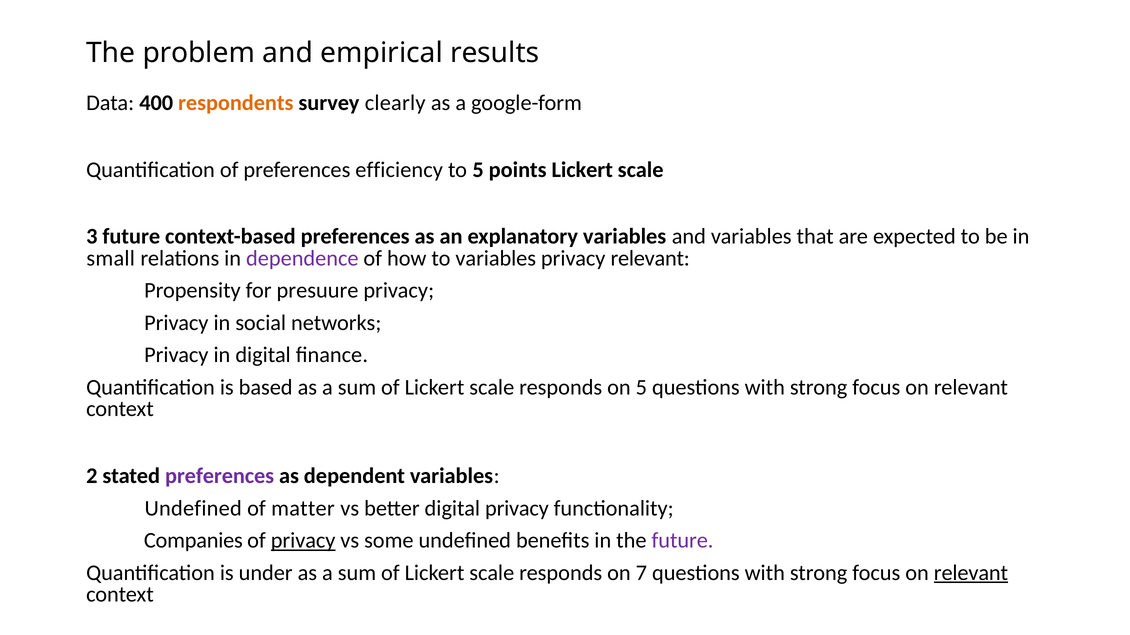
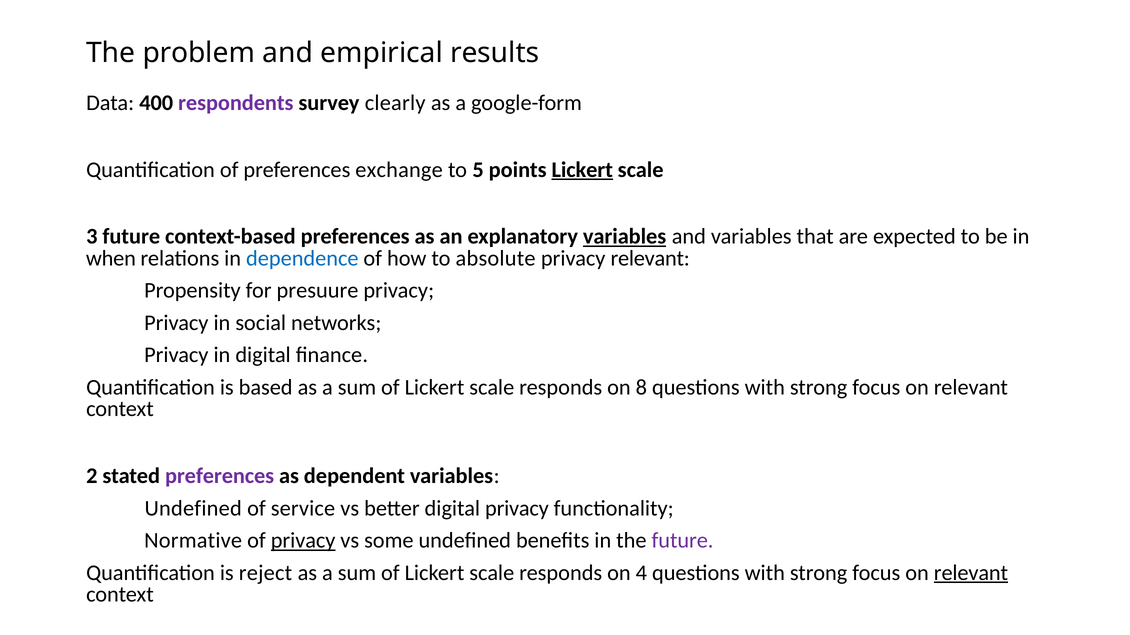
respondents colour: orange -> purple
efficiency: efficiency -> exchange
Lickert at (582, 170) underline: none -> present
variables at (625, 237) underline: none -> present
small: small -> when
dependence colour: purple -> blue
to variables: variables -> absolute
on 5: 5 -> 8
matter: matter -> service
Companies: Companies -> Normative
under: under -> reject
7: 7 -> 4
